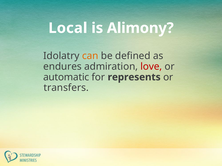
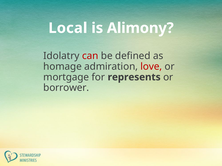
can colour: orange -> red
endures: endures -> homage
automatic: automatic -> mortgage
transfers: transfers -> borrower
